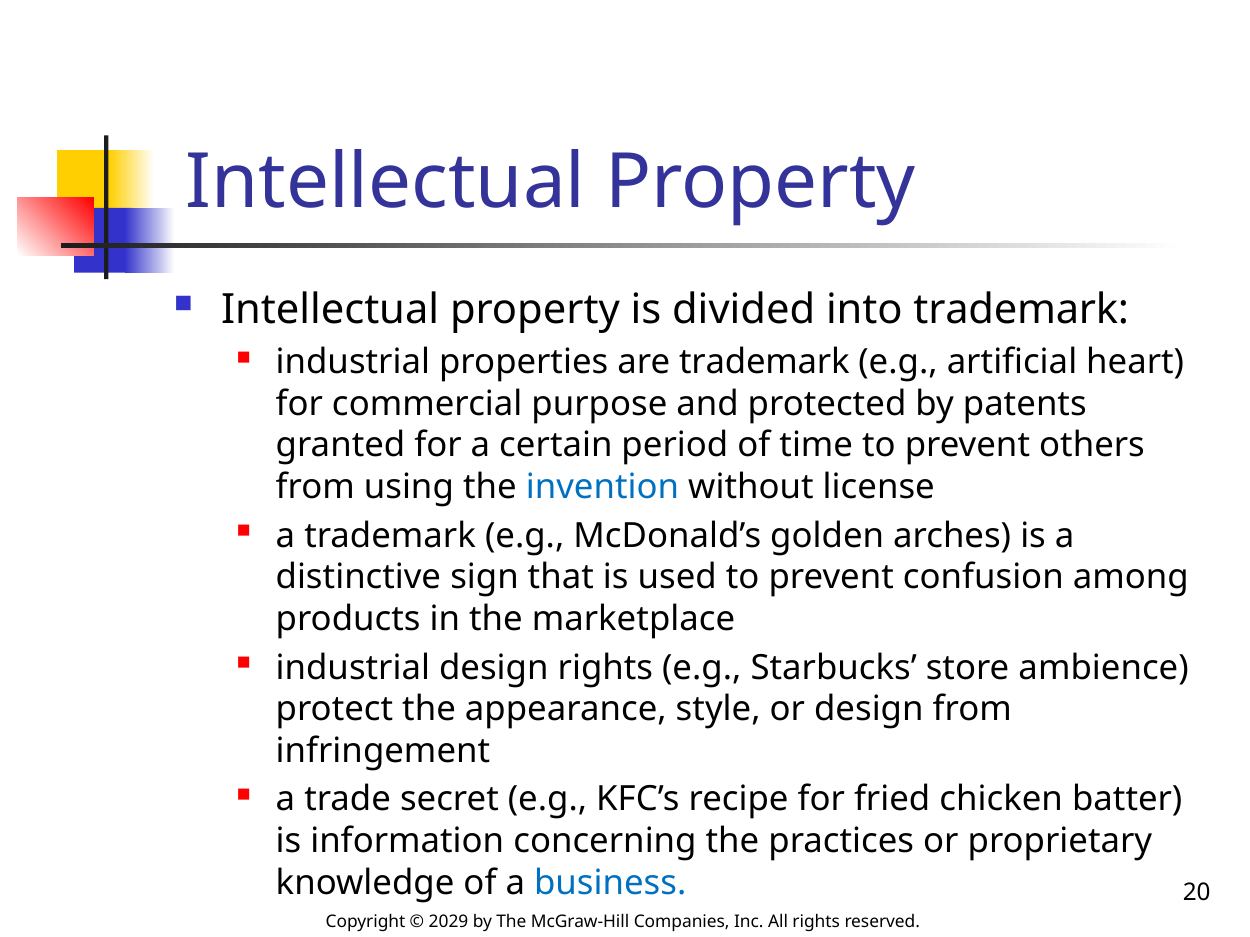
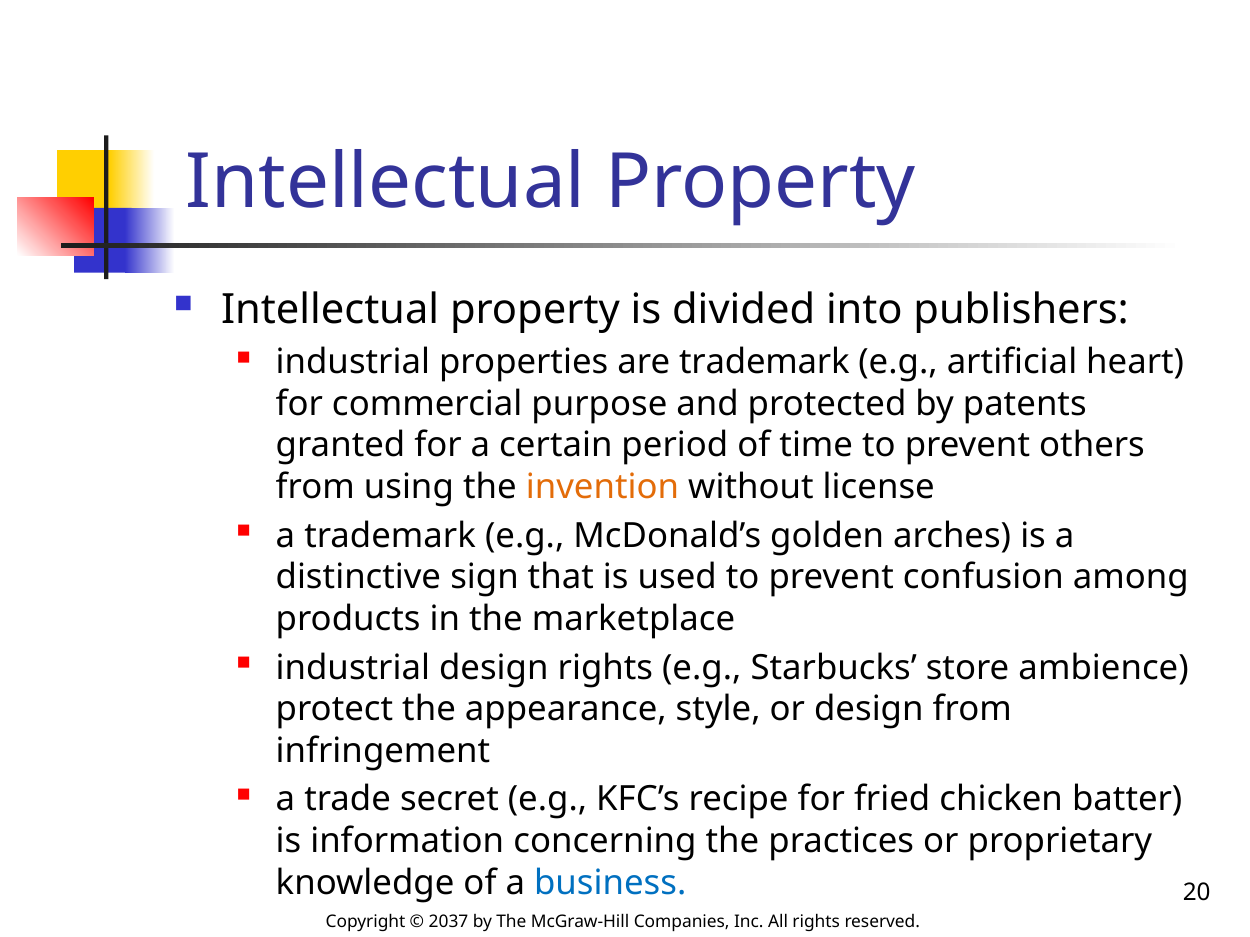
into trademark: trademark -> publishers
invention colour: blue -> orange
2029: 2029 -> 2037
